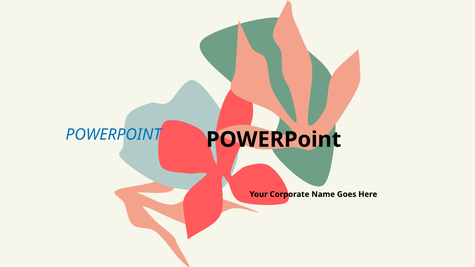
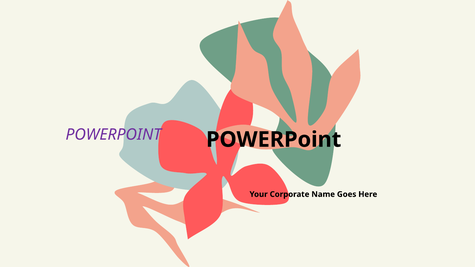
POWERPOINT at (113, 135) colour: blue -> purple
